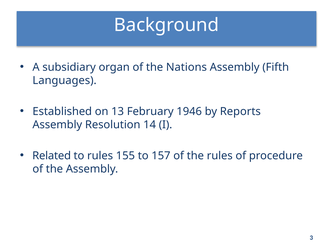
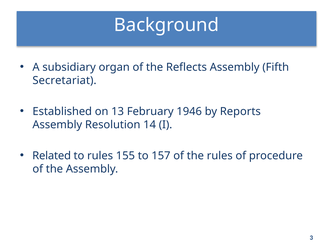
Nations: Nations -> Reflects
Languages: Languages -> Secretariat
